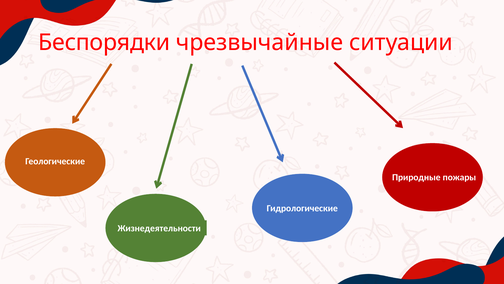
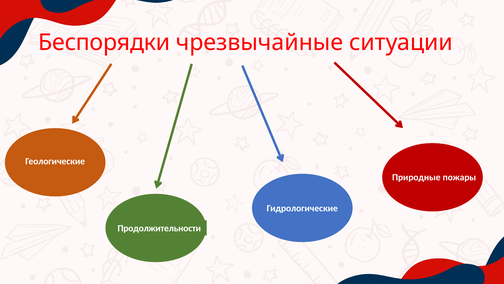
Жизнедеятельности: Жизнедеятельности -> Продолжительности
